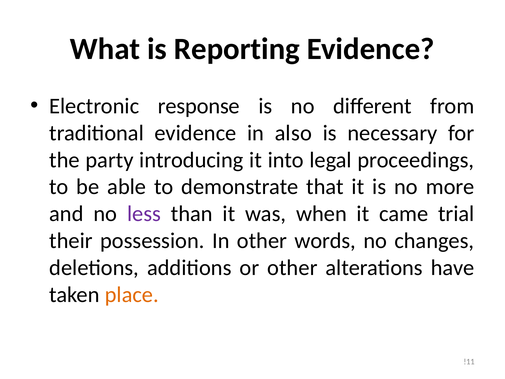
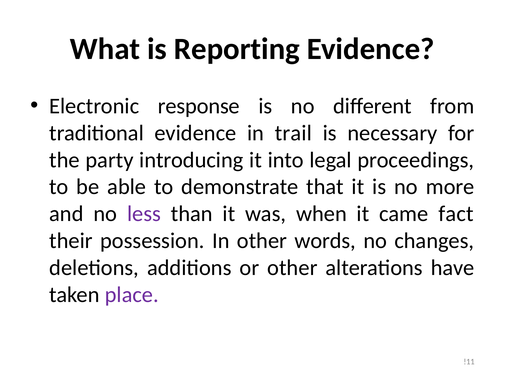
also: also -> trail
trial: trial -> fact
place colour: orange -> purple
